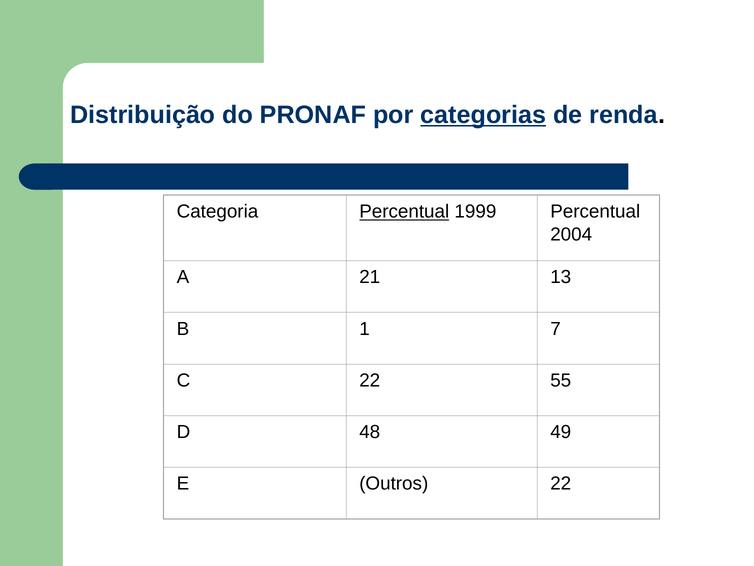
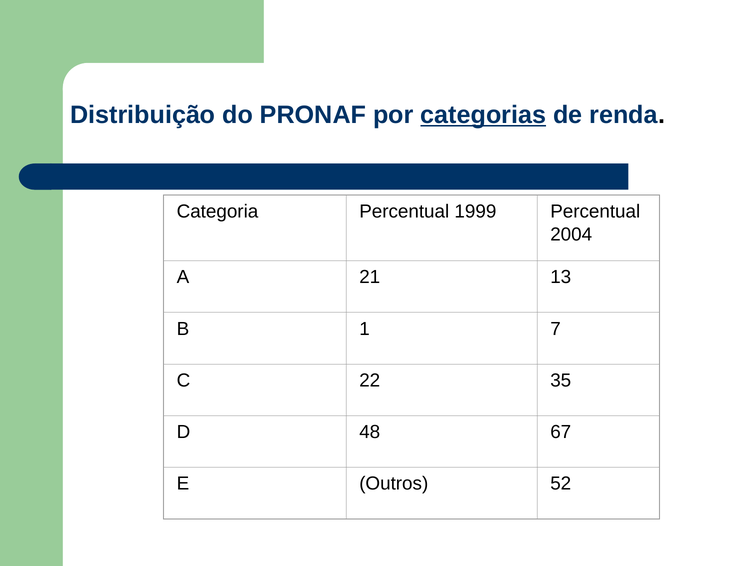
Percentual at (404, 212) underline: present -> none
55: 55 -> 35
49: 49 -> 67
Outros 22: 22 -> 52
